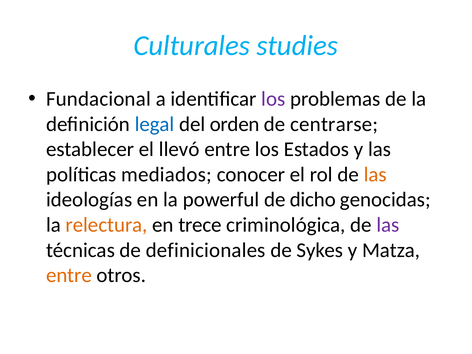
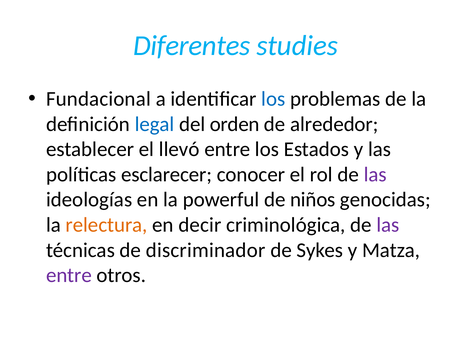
Culturales: Culturales -> Diferentes
los at (273, 99) colour: purple -> blue
centrarse: centrarse -> alrededor
mediados: mediados -> esclarecer
las at (375, 175) colour: orange -> purple
dicho: dicho -> niños
trece: trece -> decir
definicionales: definicionales -> discriminador
entre at (69, 275) colour: orange -> purple
